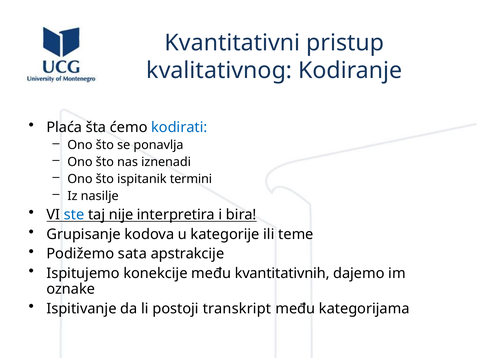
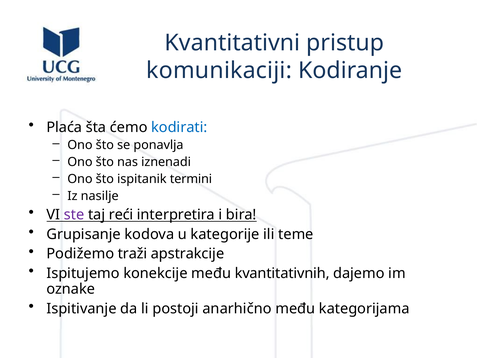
kvalitativnog: kvalitativnog -> komunikaciji
ste colour: blue -> purple
nije: nije -> reći
sata: sata -> traži
transkript: transkript -> anarhično
